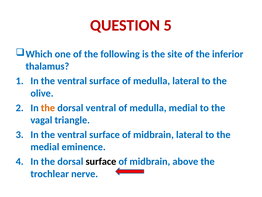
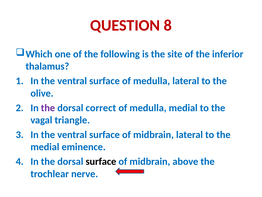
5: 5 -> 8
the at (48, 108) colour: orange -> purple
dorsal ventral: ventral -> correct
